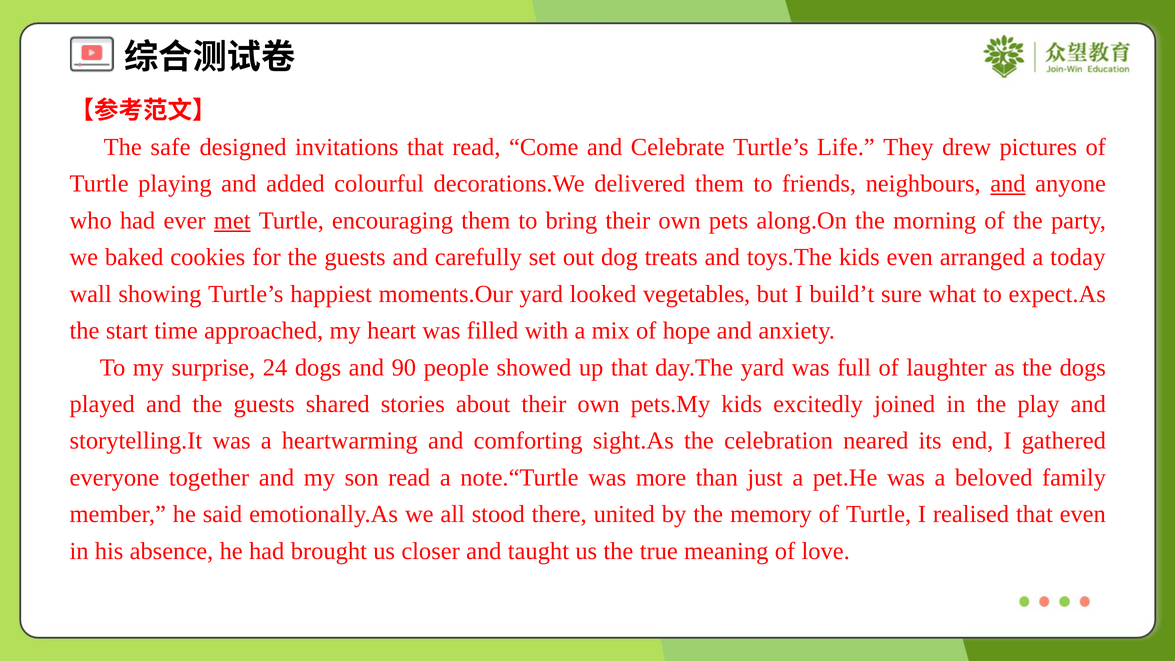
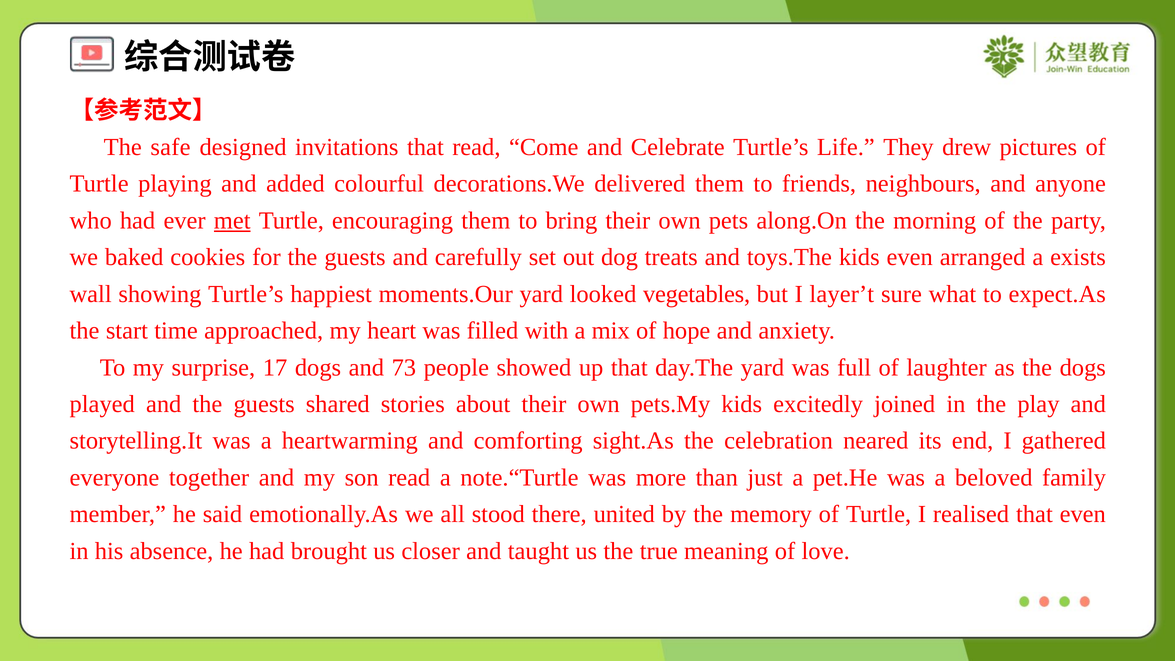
and at (1008, 184) underline: present -> none
today: today -> exists
build’t: build’t -> layer’t
24: 24 -> 17
90: 90 -> 73
